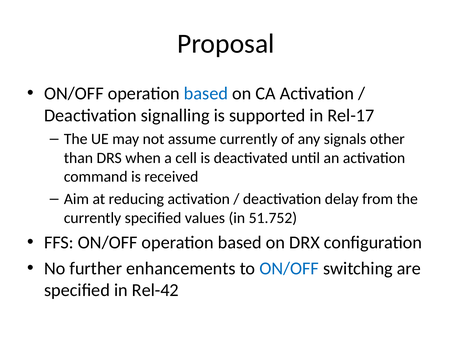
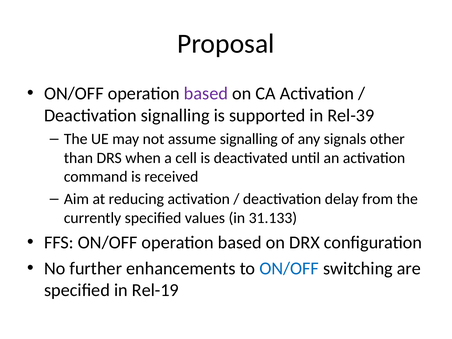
based at (206, 94) colour: blue -> purple
Rel-17: Rel-17 -> Rel-39
assume currently: currently -> signalling
51.752: 51.752 -> 31.133
Rel-42: Rel-42 -> Rel-19
